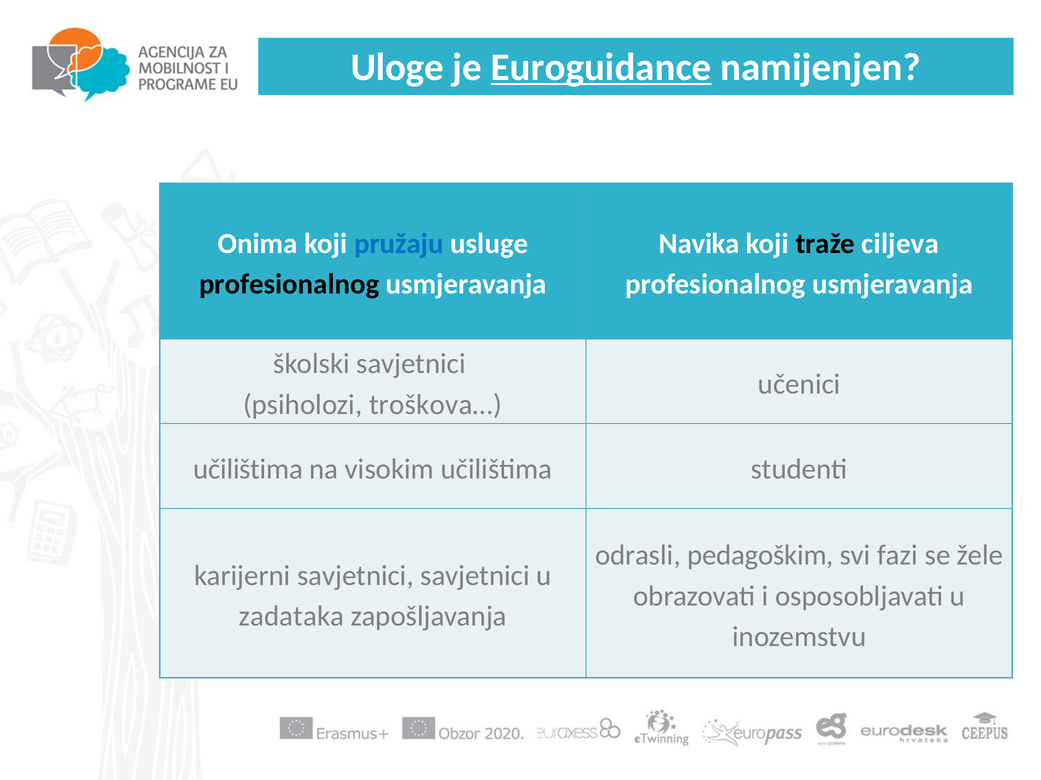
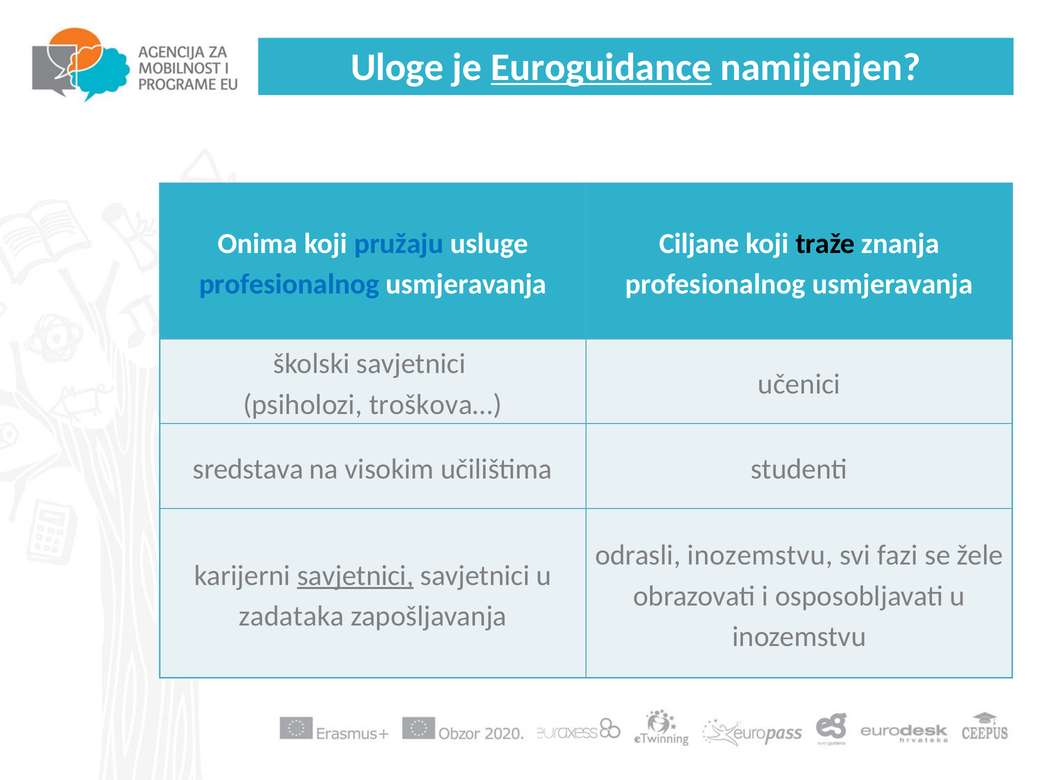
Navika: Navika -> Ciljane
ciljeva: ciljeva -> znanja
profesionalnog at (289, 285) colour: black -> blue
učilištima at (248, 469): učilištima -> sredstava
odrasli pedagoškim: pedagoškim -> inozemstvu
savjetnici at (355, 576) underline: none -> present
